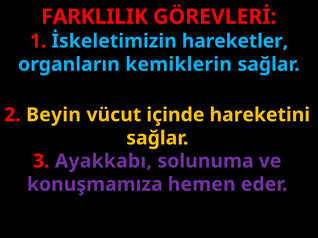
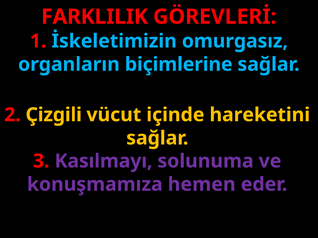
hareketler: hareketler -> omurgasız
kemiklerin: kemiklerin -> biçimlerine
Beyin: Beyin -> Çizgili
Ayakkabı: Ayakkabı -> Kasılmayı
